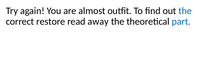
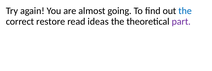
outfit: outfit -> going
away: away -> ideas
part colour: blue -> purple
